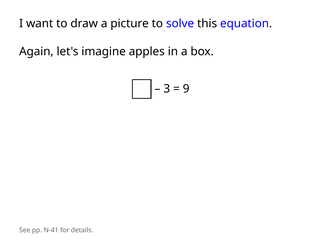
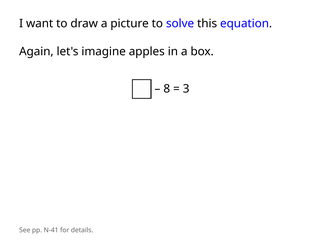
3: 3 -> 8
9: 9 -> 3
